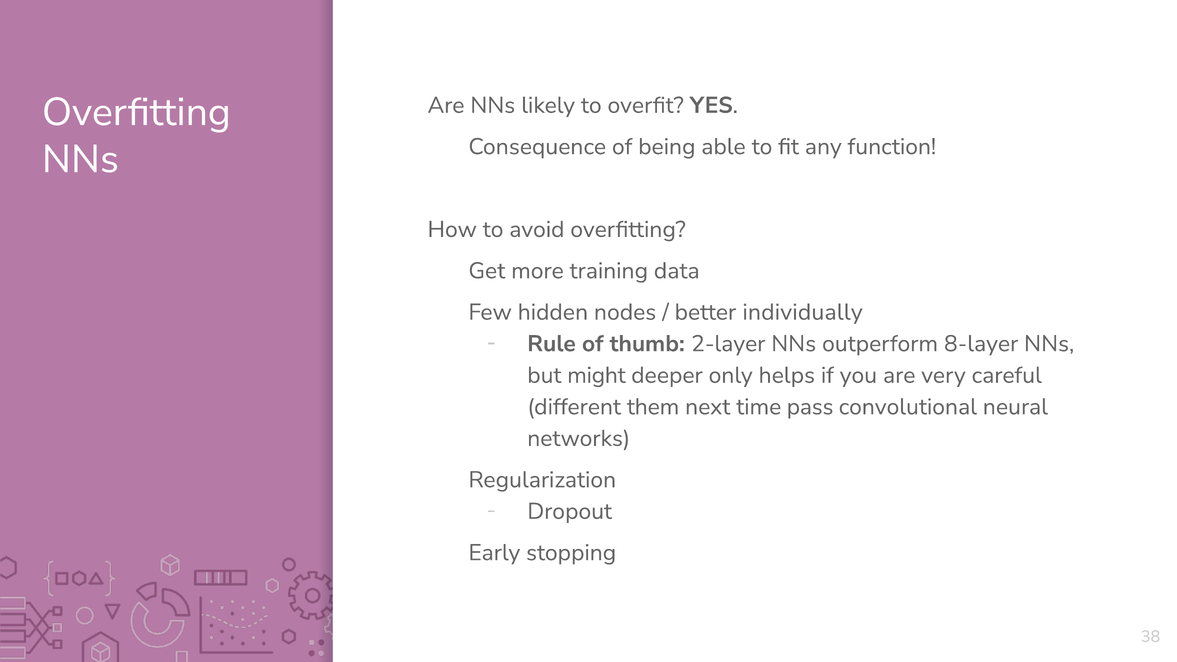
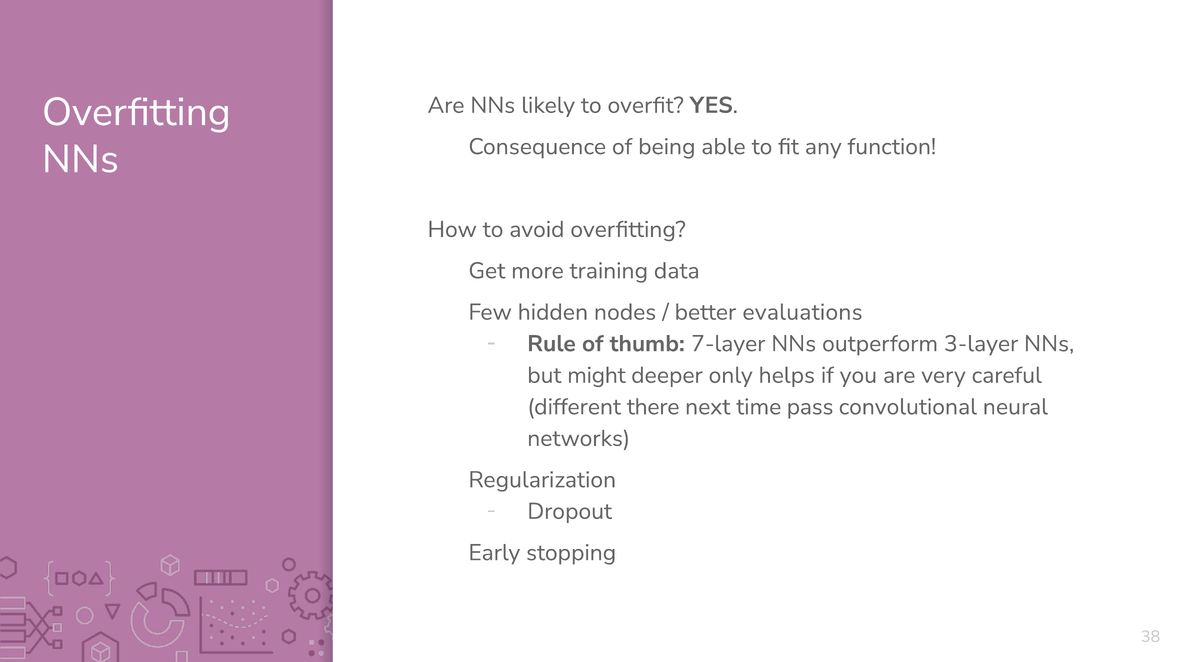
individually: individually -> evaluations
2-layer: 2-layer -> 7-layer
8-layer: 8-layer -> 3-layer
them: them -> there
